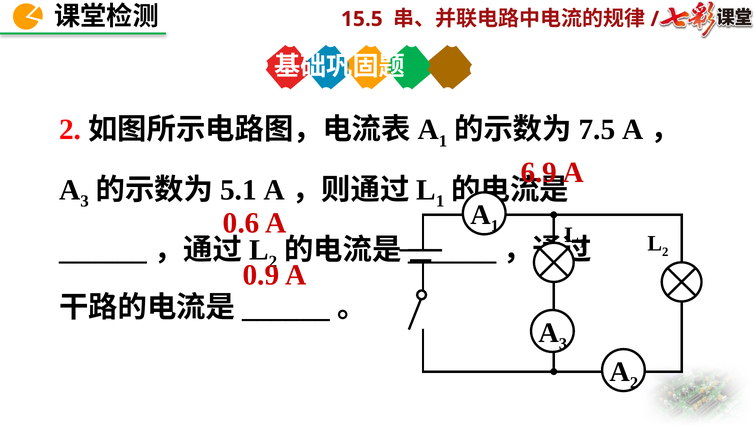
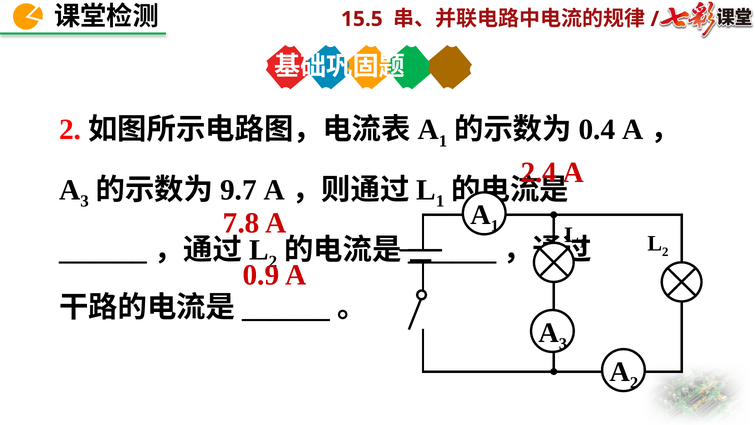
7.5: 7.5 -> 0.4
6.9: 6.9 -> 2.4
5.1: 5.1 -> 9.7
0.6: 0.6 -> 7.8
